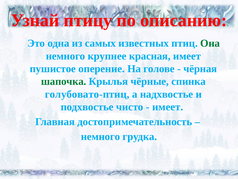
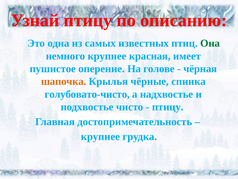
шапочка colour: green -> orange
голубовато-птиц: голубовато-птиц -> голубовато-чисто
имеет at (168, 107): имеет -> птицу
немного at (100, 136): немного -> крупнее
